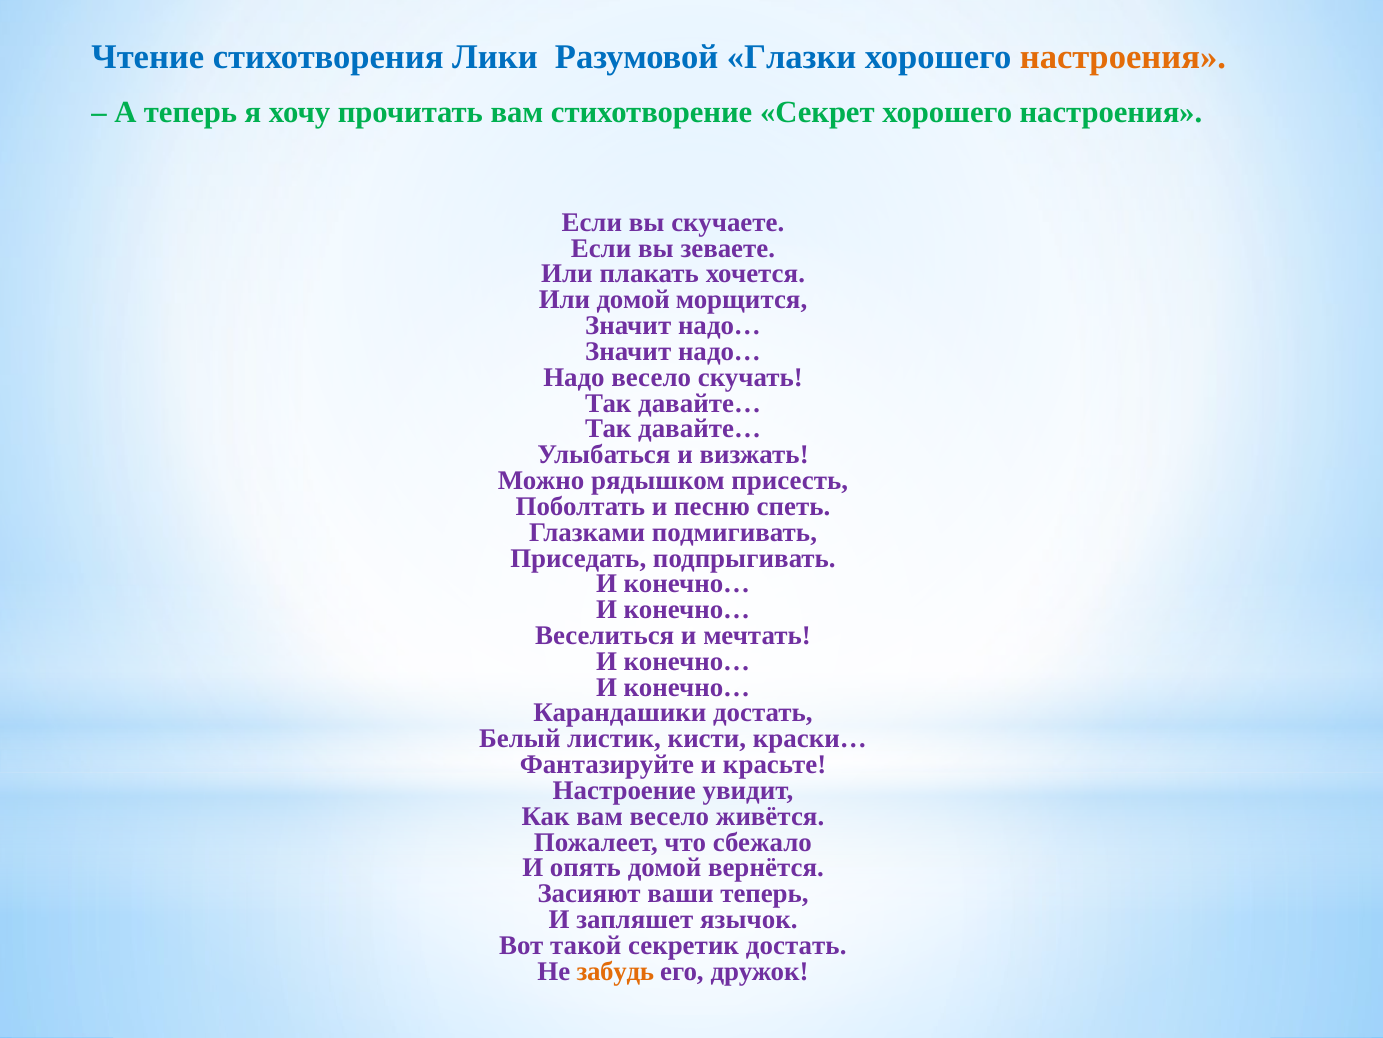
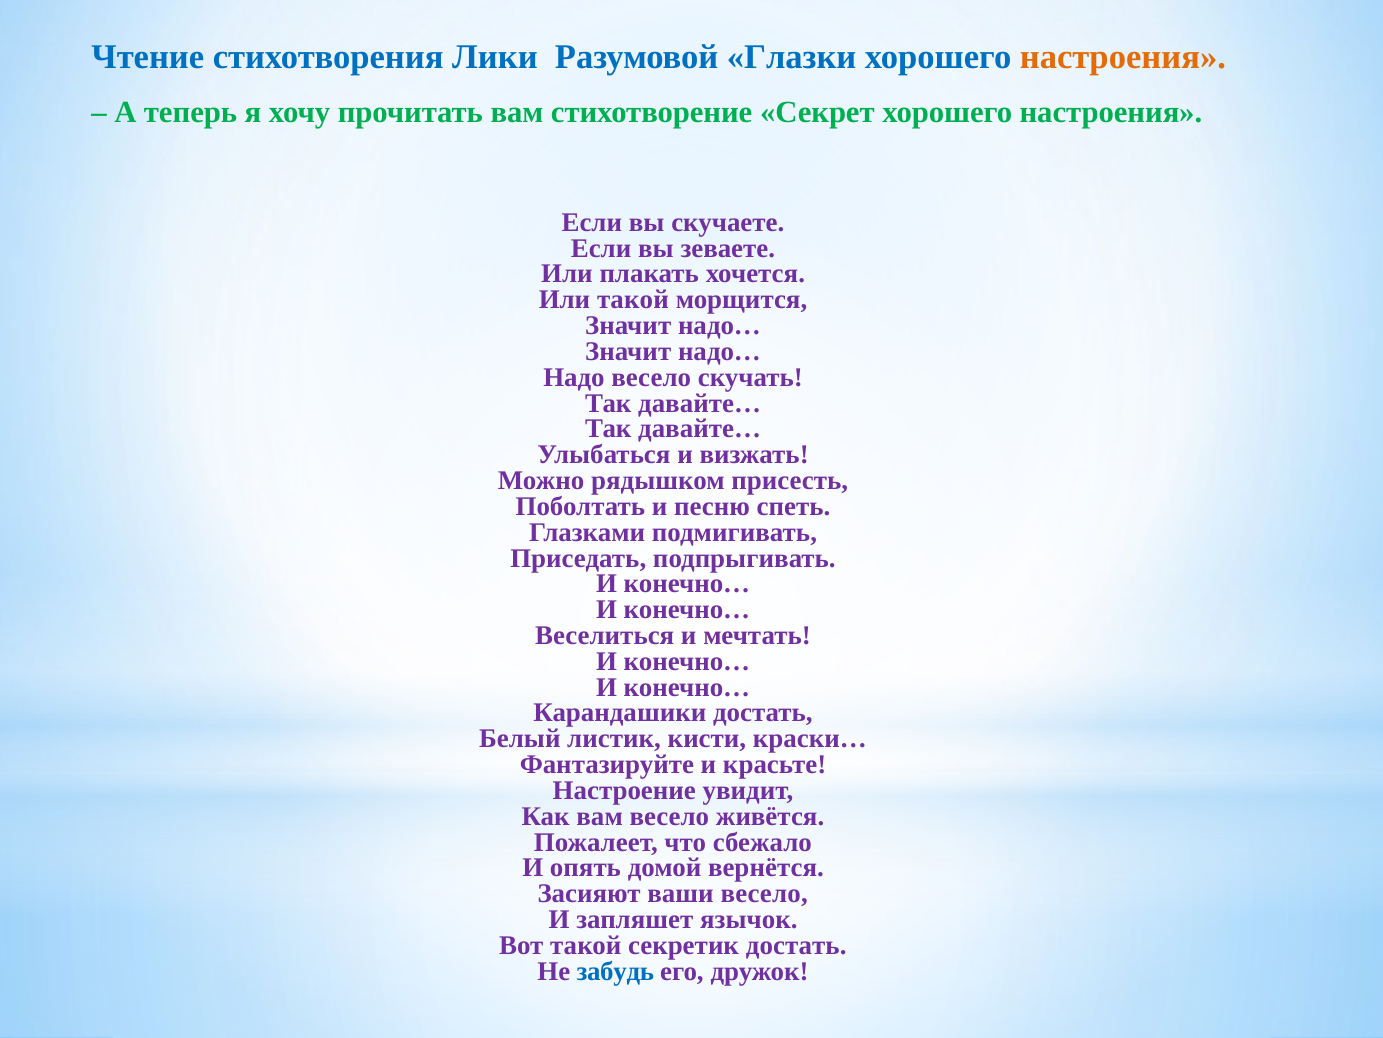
Или домой: домой -> такой
ваши теперь: теперь -> весело
забудь colour: orange -> blue
